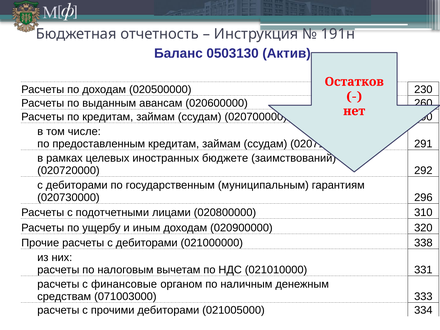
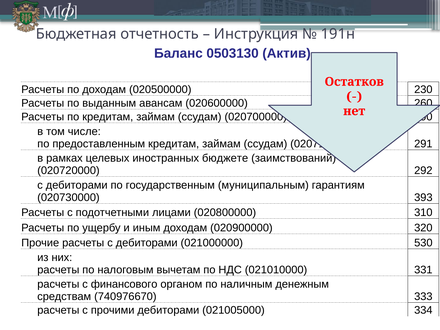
296: 296 -> 393
338: 338 -> 530
финансовые: финансовые -> финансового
071003000: 071003000 -> 740976670
